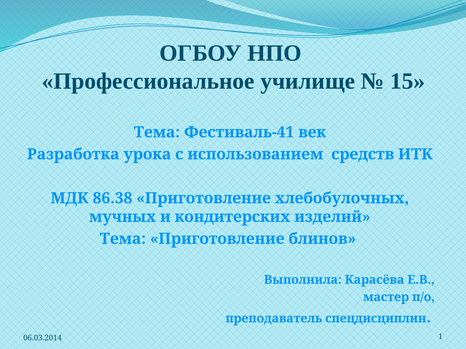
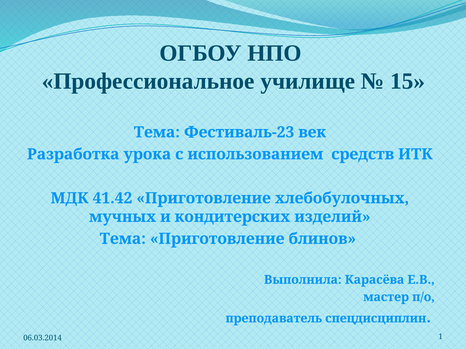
Фестиваль-41: Фестиваль-41 -> Фестиваль-23
86.38: 86.38 -> 41.42
